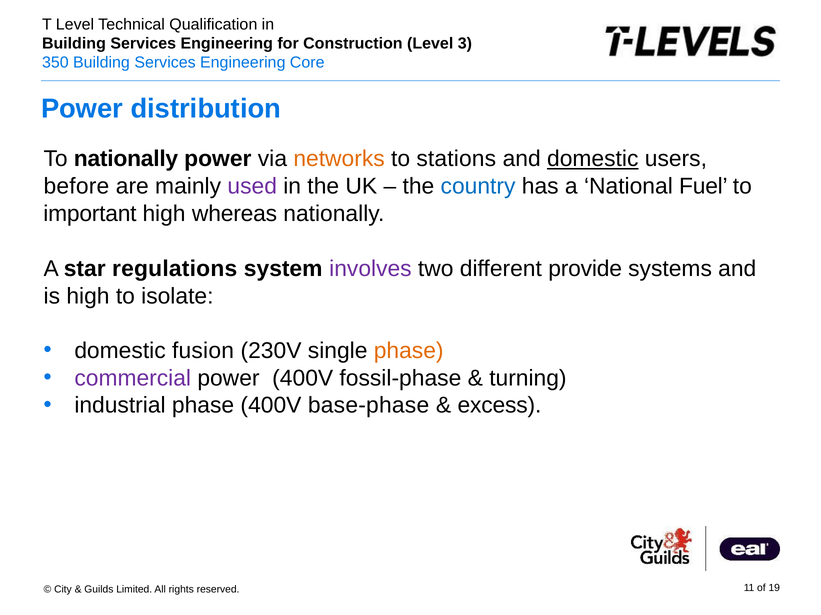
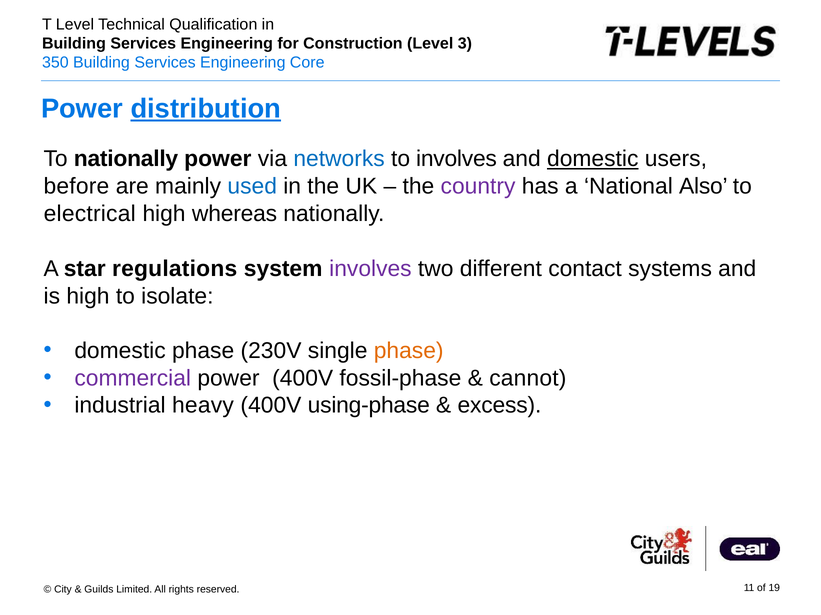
distribution underline: none -> present
networks colour: orange -> blue
to stations: stations -> involves
used colour: purple -> blue
country colour: blue -> purple
Fuel: Fuel -> Also
important: important -> electrical
provide: provide -> contact
domestic fusion: fusion -> phase
turning: turning -> cannot
industrial phase: phase -> heavy
base-phase: base-phase -> using-phase
